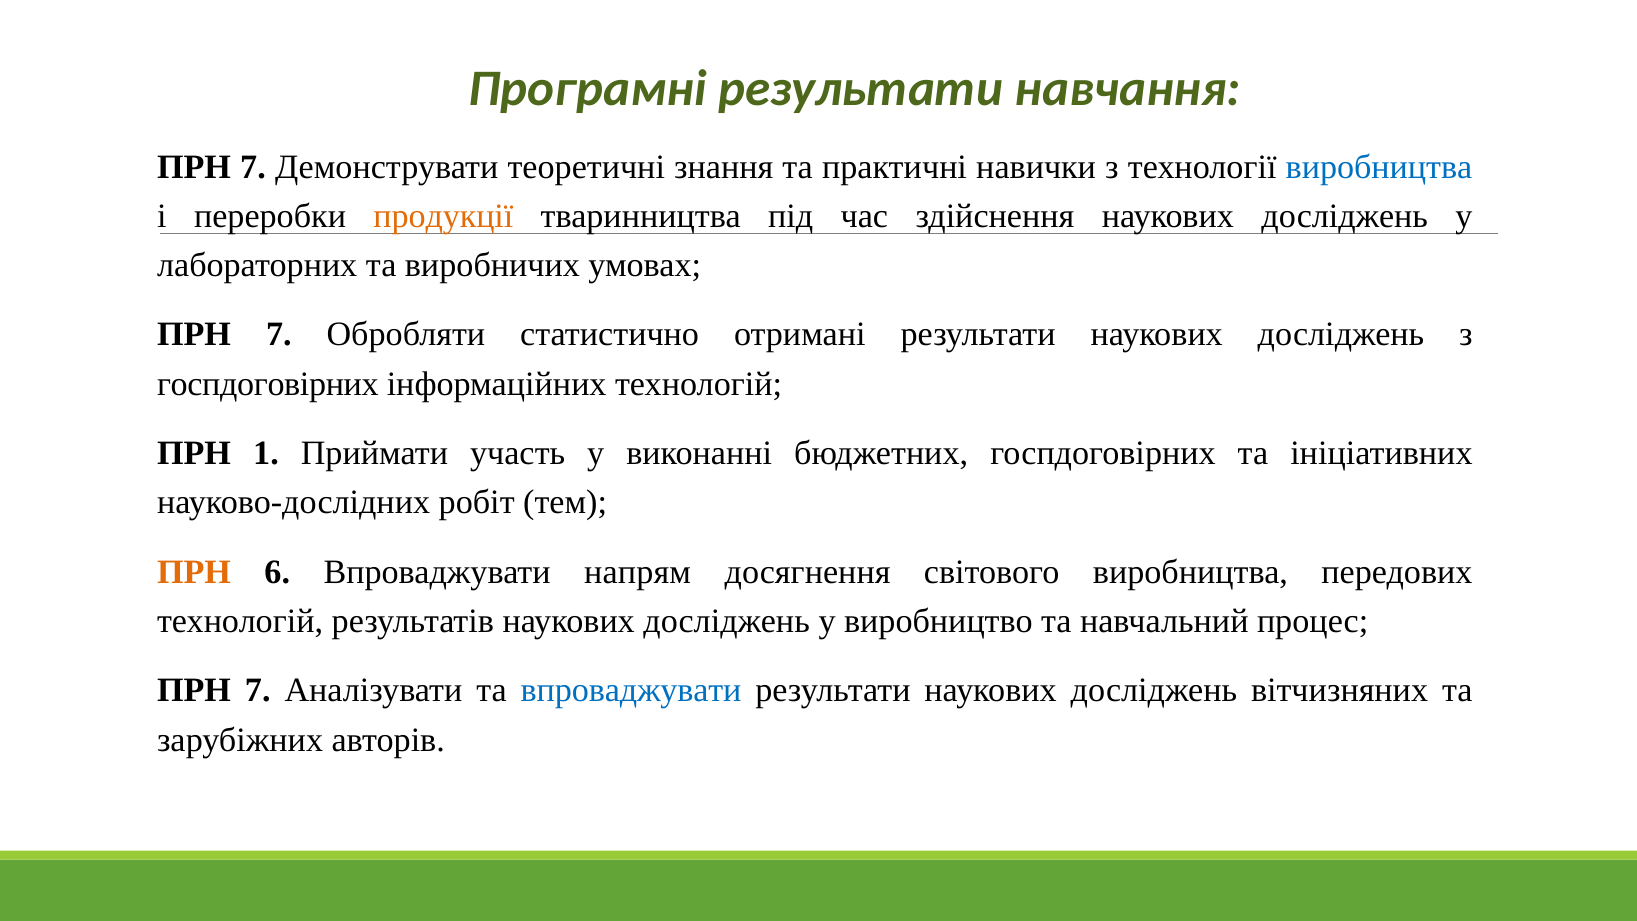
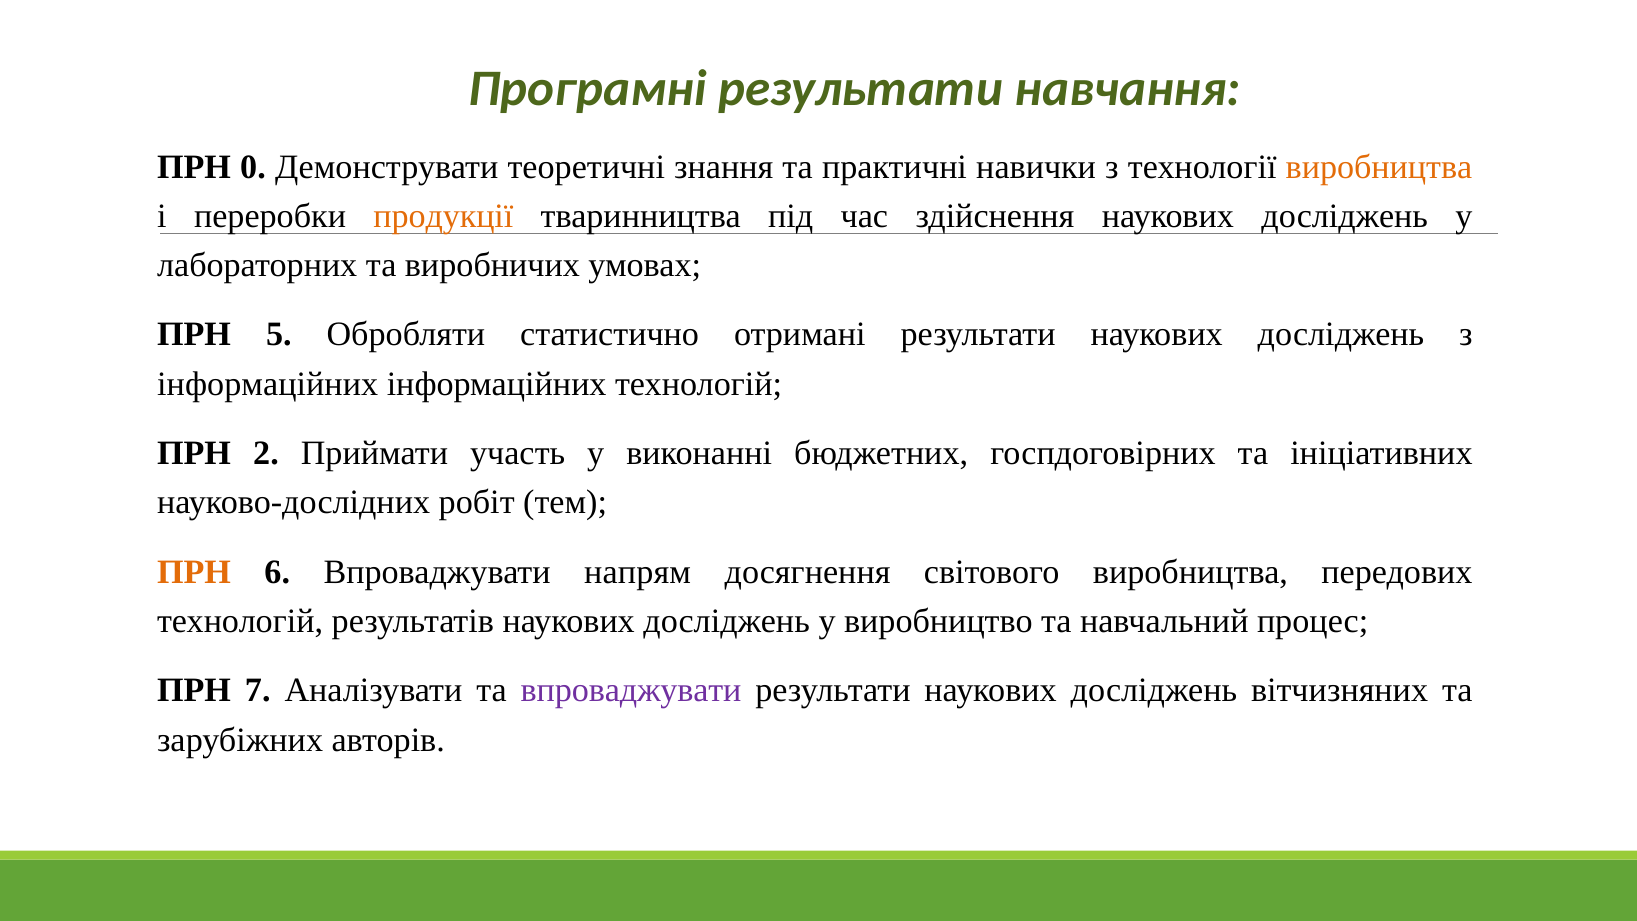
7 at (253, 167): 7 -> 0
виробництва at (1379, 167) colour: blue -> orange
7 at (279, 335): 7 -> 5
госпдоговірних at (268, 384): госпдоговірних -> інформаційних
1: 1 -> 2
впроваджувати at (631, 691) colour: blue -> purple
